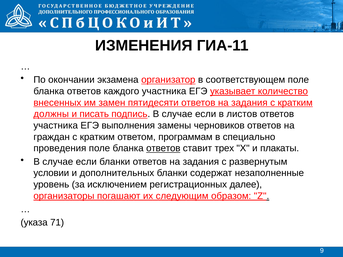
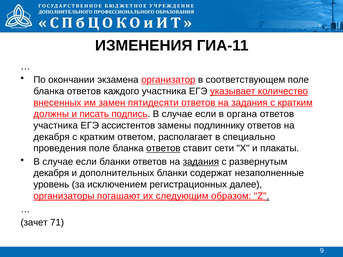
листов: листов -> органа
выполнения: выполнения -> ассистентов
черновиков: черновиков -> подлиннику
граждан at (52, 137): граждан -> декабря
программам: программам -> располагает
трех: трех -> сети
задания at (201, 162) underline: none -> present
условии at (51, 173): условии -> декабря
указа: указа -> зачет
